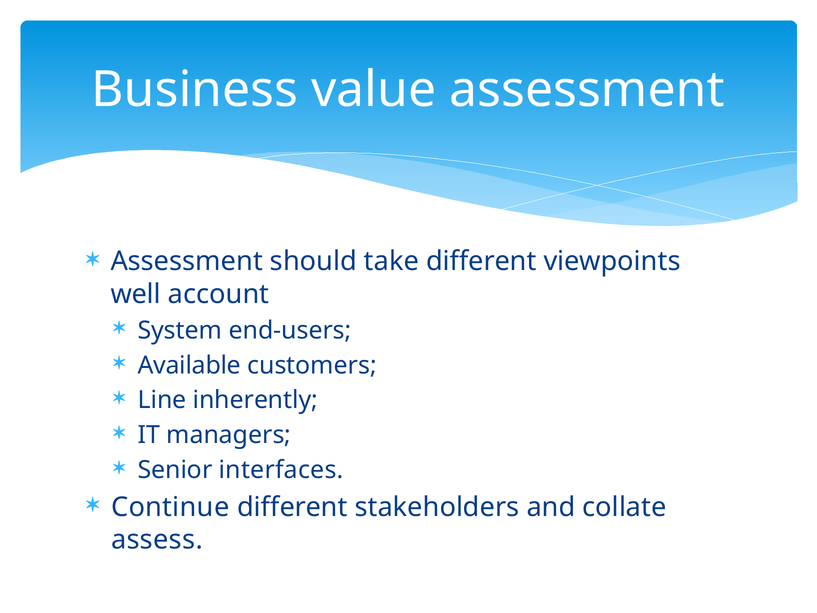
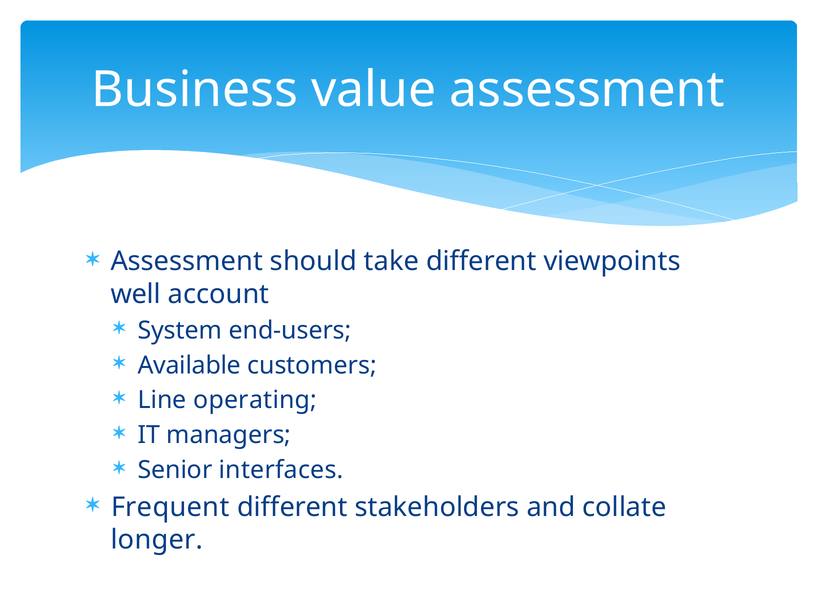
inherently: inherently -> operating
Continue: Continue -> Frequent
assess: assess -> longer
